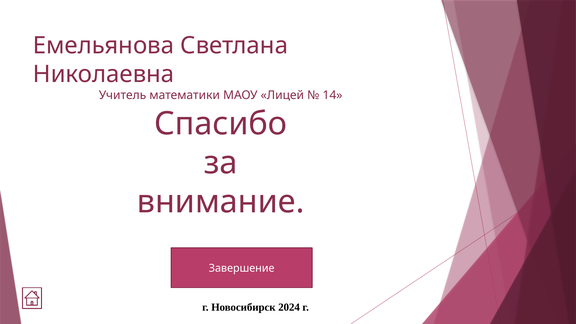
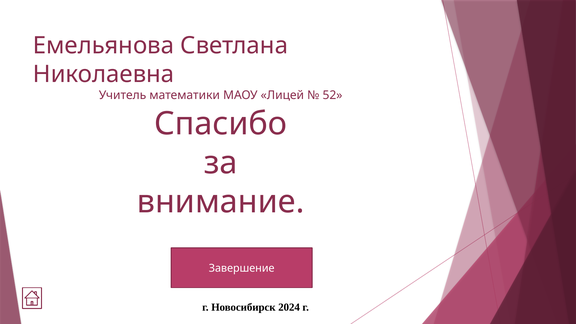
14: 14 -> 52
